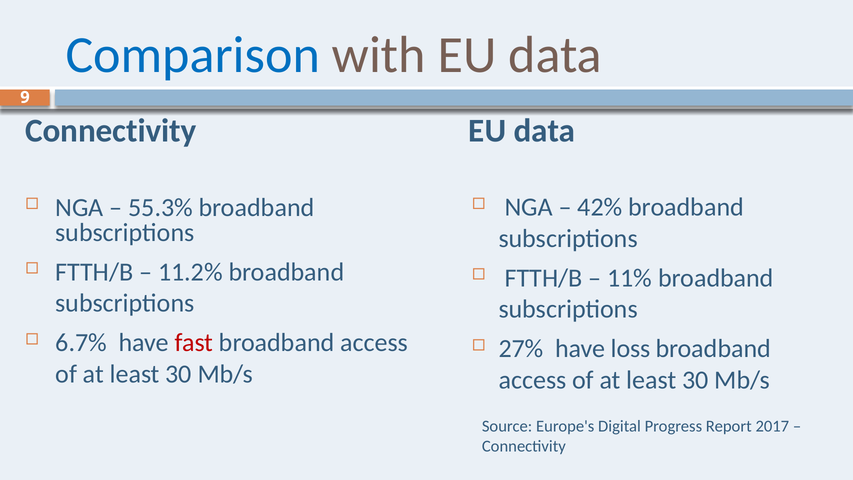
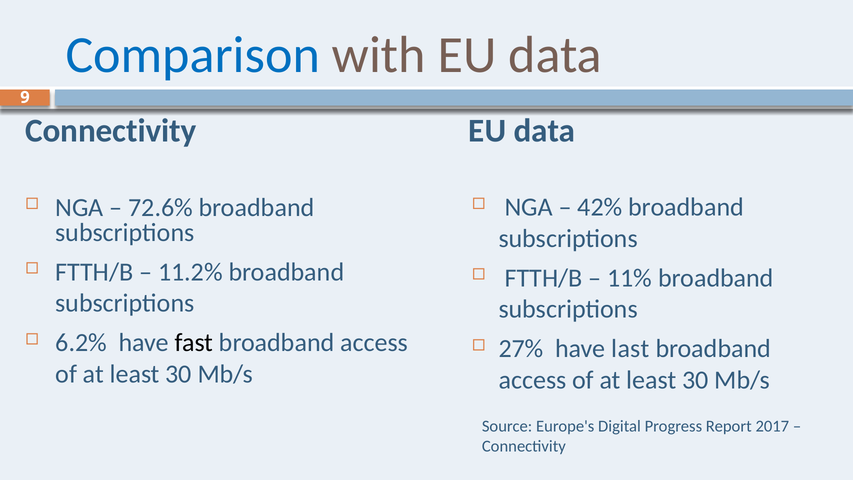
55.3%: 55.3% -> 72.6%
6.7%: 6.7% -> 6.2%
fast colour: red -> black
loss: loss -> last
